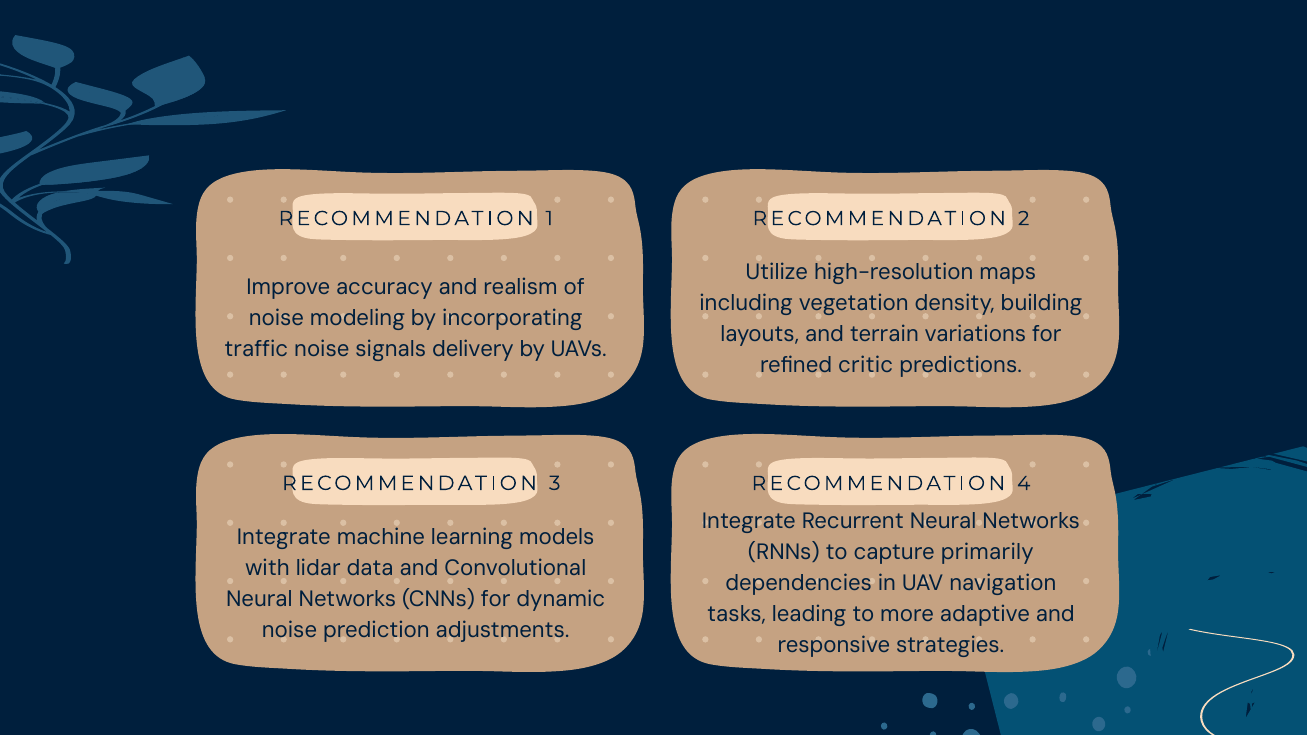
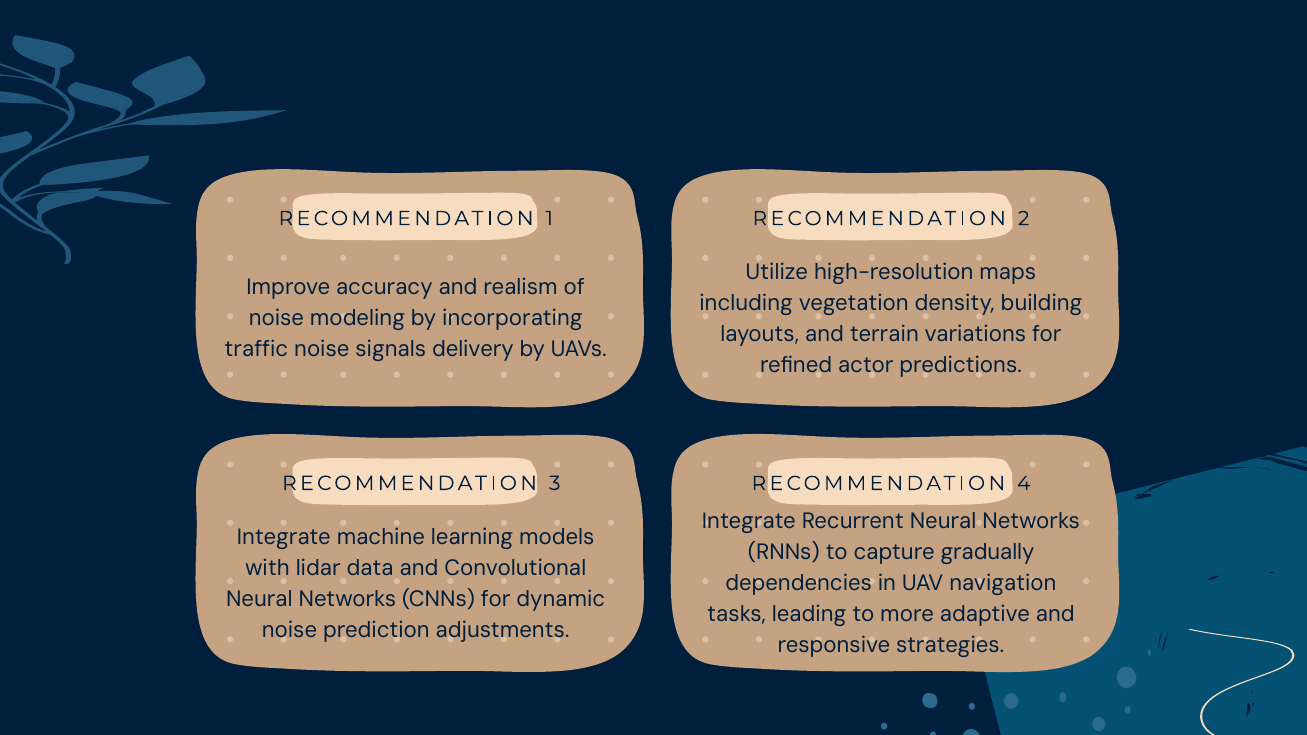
critic: critic -> actor
primarily: primarily -> gradually
